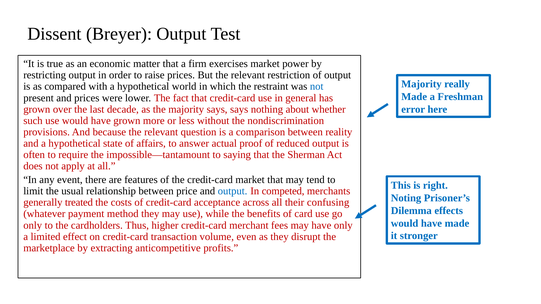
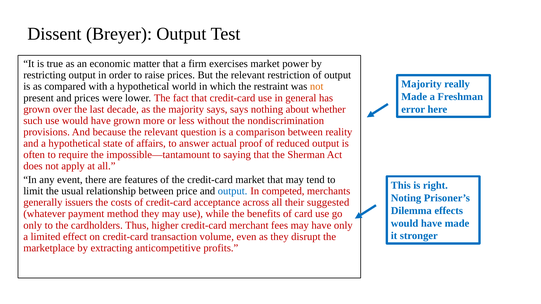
not at (317, 87) colour: blue -> orange
treated: treated -> issuers
confusing: confusing -> suggested
